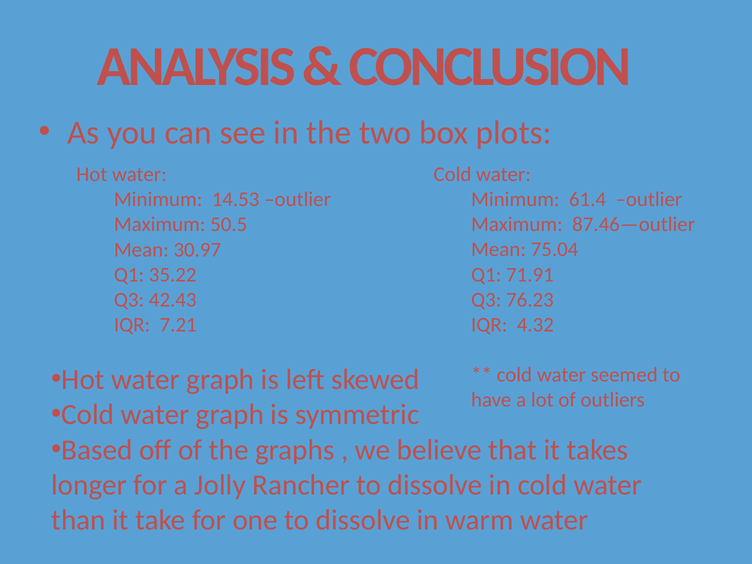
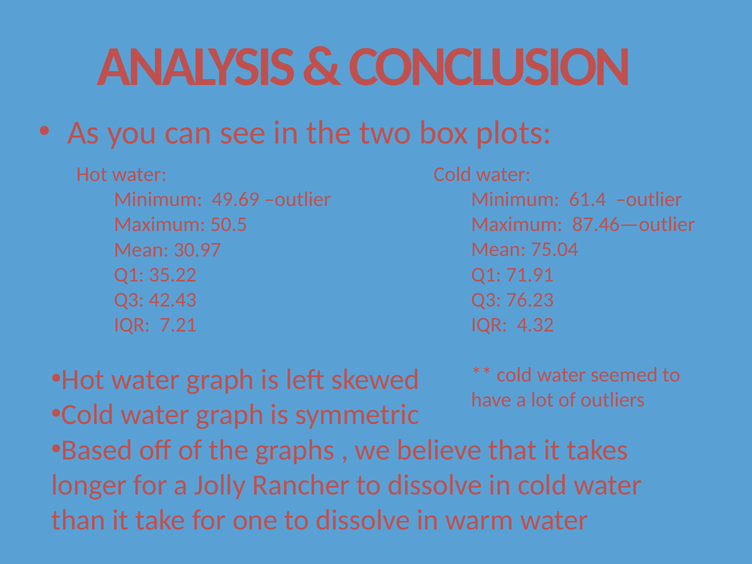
14.53: 14.53 -> 49.69
